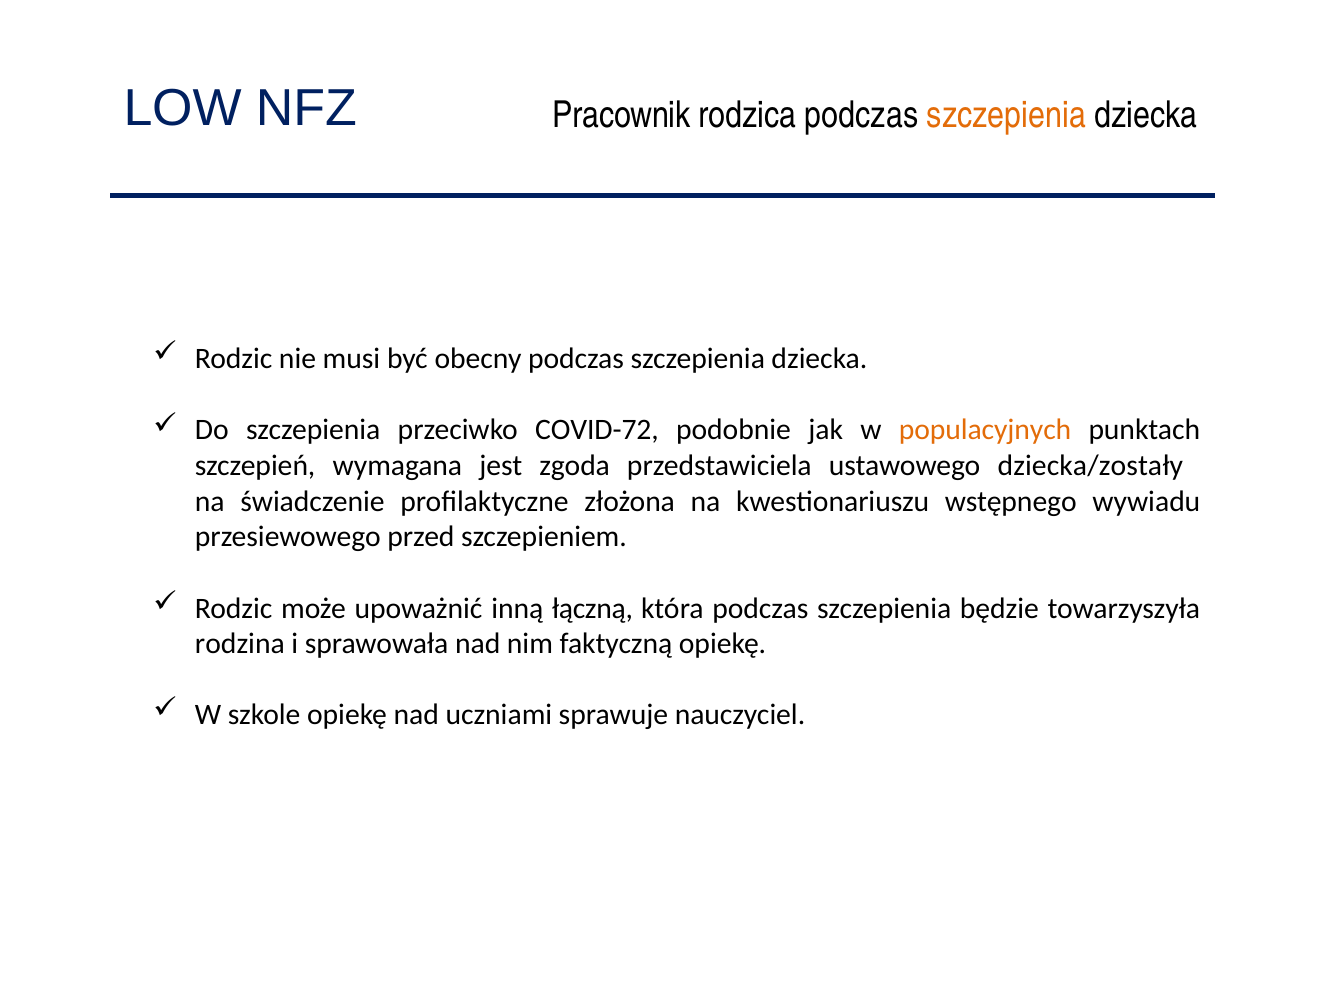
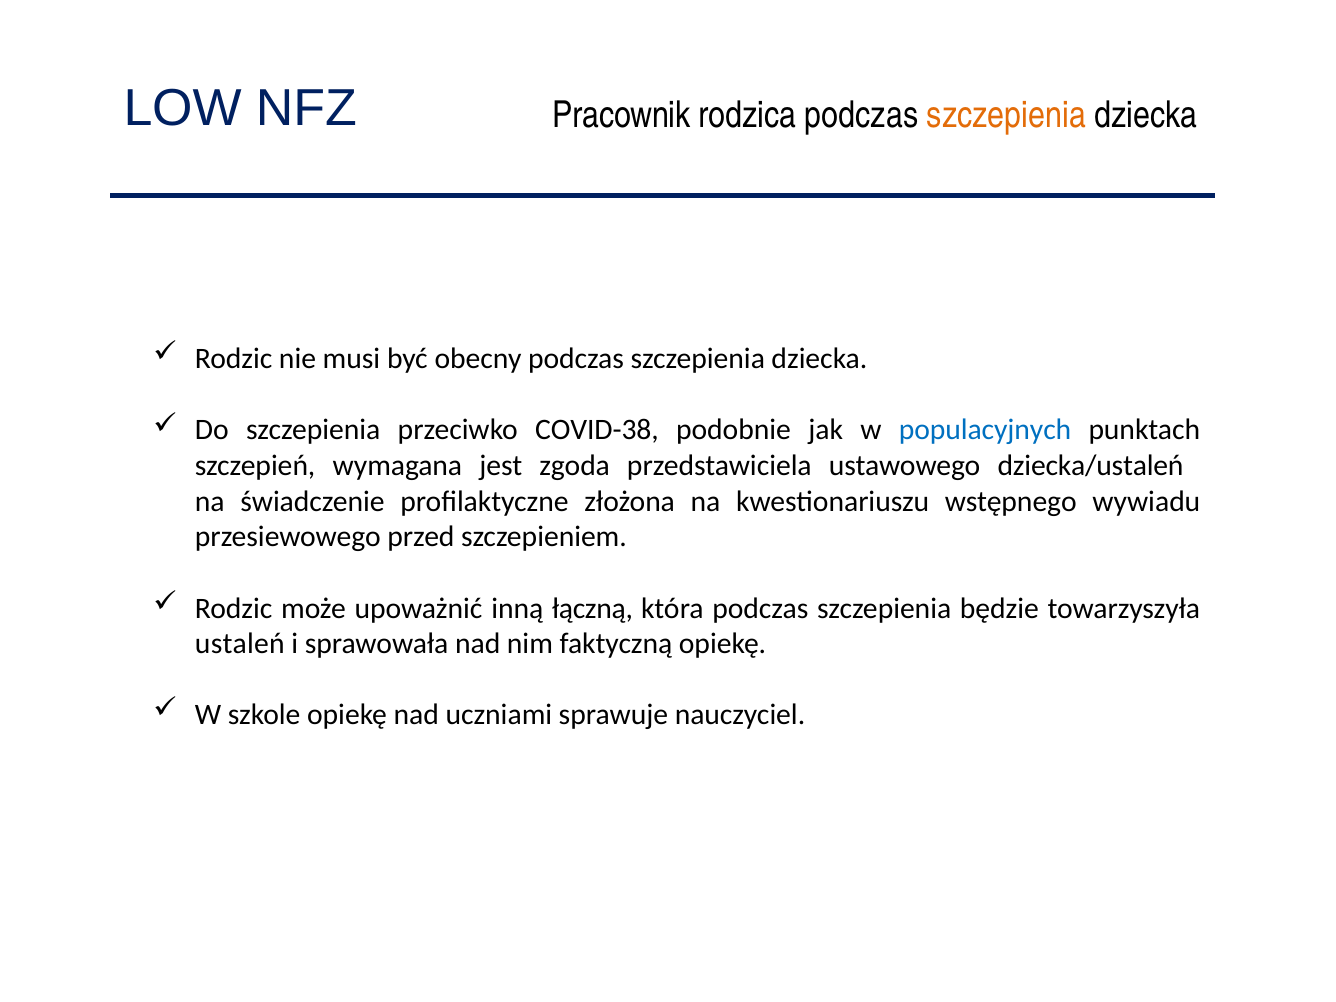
COVID-72: COVID-72 -> COVID-38
populacyjnych colour: orange -> blue
dziecka/zostały: dziecka/zostały -> dziecka/ustaleń
rodzina: rodzina -> ustaleń
